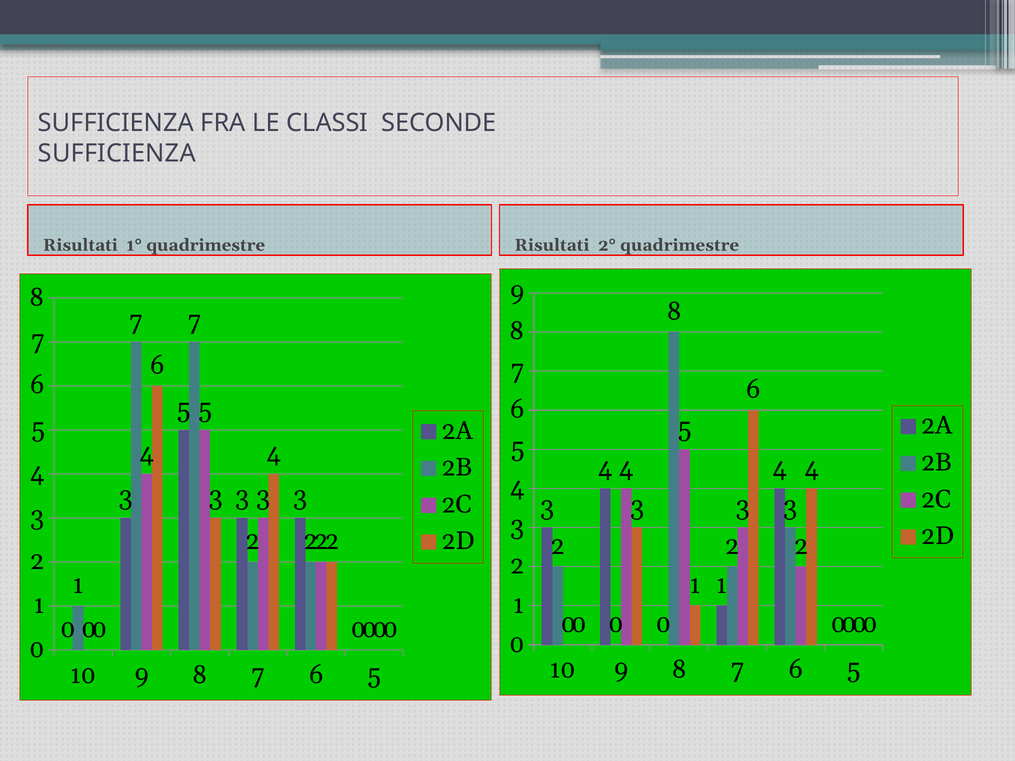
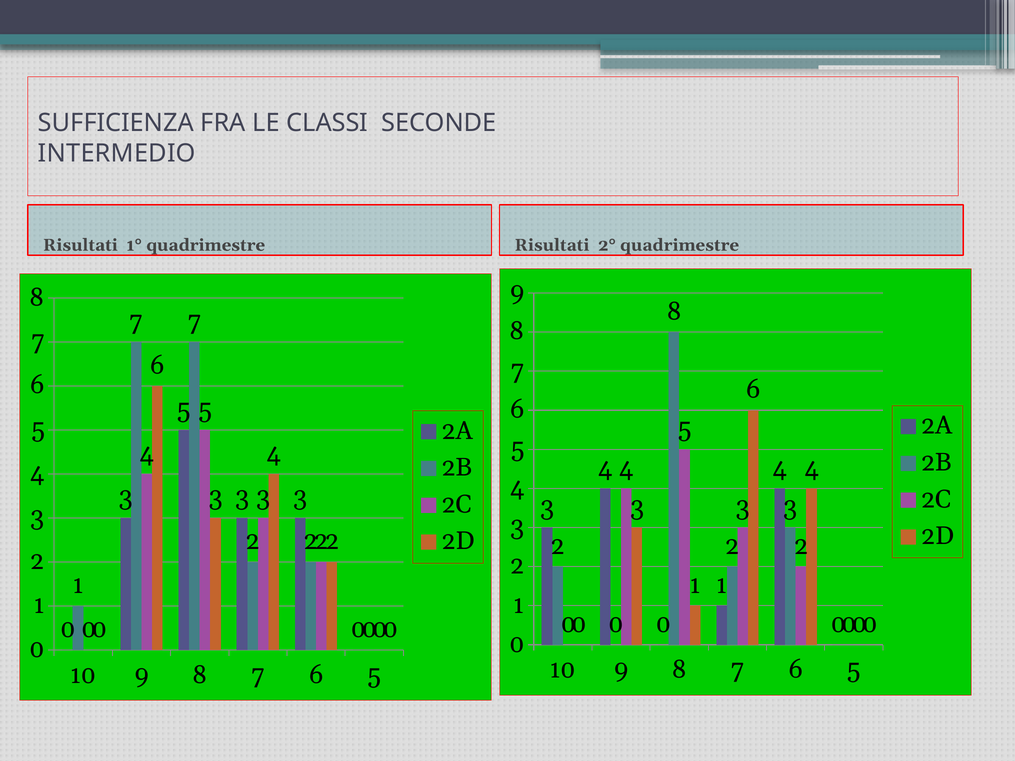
SUFFICIENZA at (117, 153): SUFFICIENZA -> INTERMEDIO
